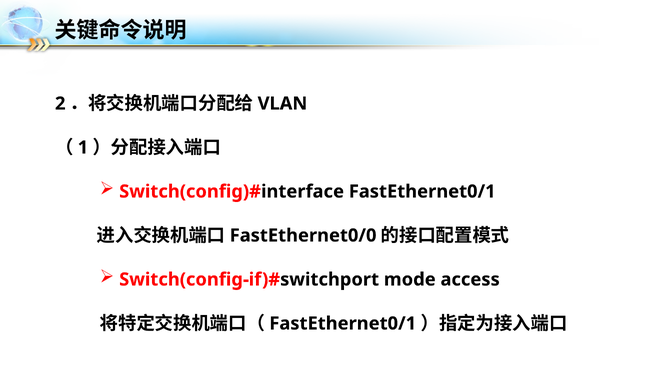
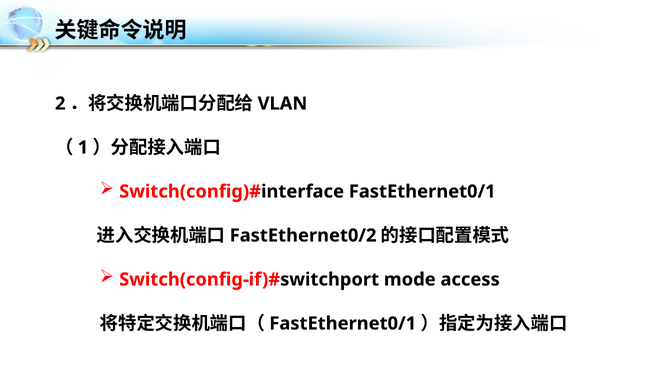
FastEthernet0/0: FastEthernet0/0 -> FastEthernet0/2
